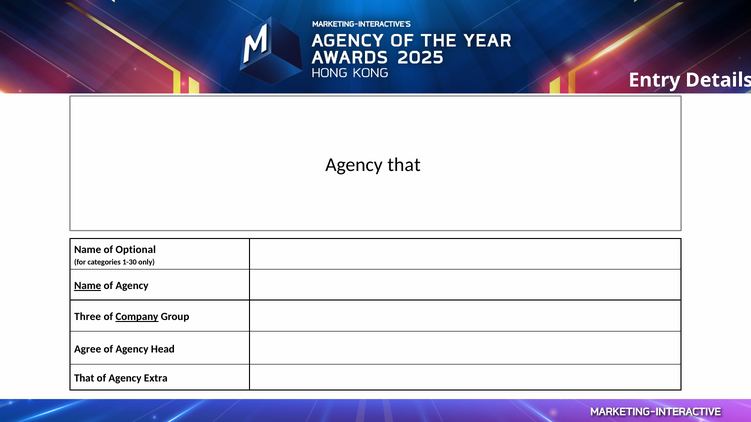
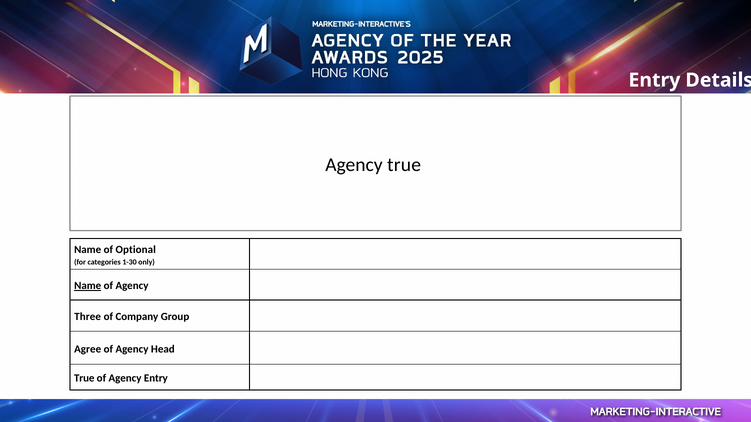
Agency that: that -> true
Company underline: present -> none
That at (84, 379): That -> True
Agency Extra: Extra -> Entry
